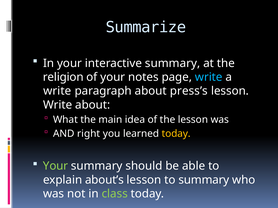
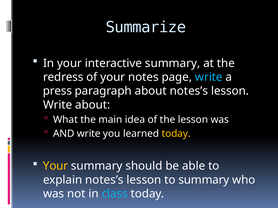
religion: religion -> redress
write at (57, 91): write -> press
about press’s: press’s -> notes’s
AND right: right -> write
Your at (56, 166) colour: light green -> yellow
explain about’s: about’s -> notes’s
class colour: light green -> light blue
